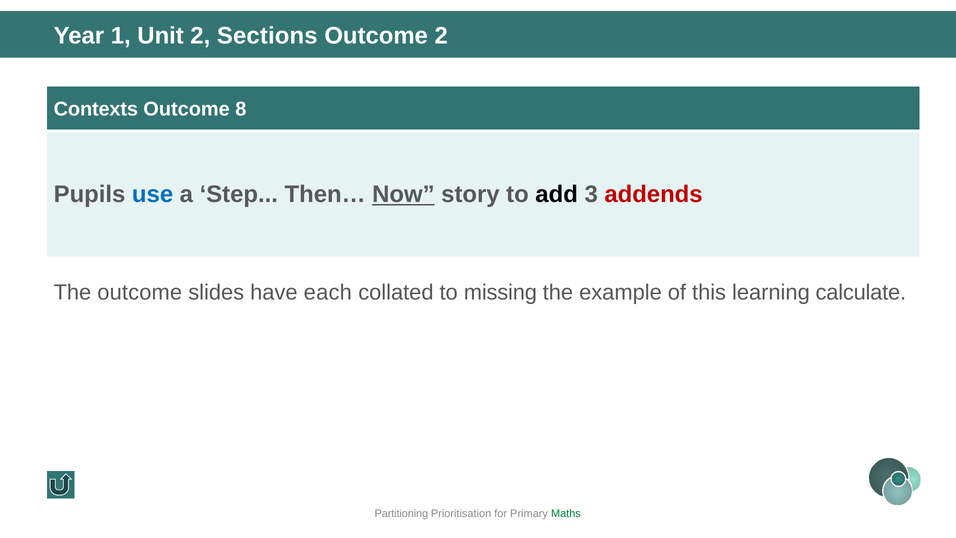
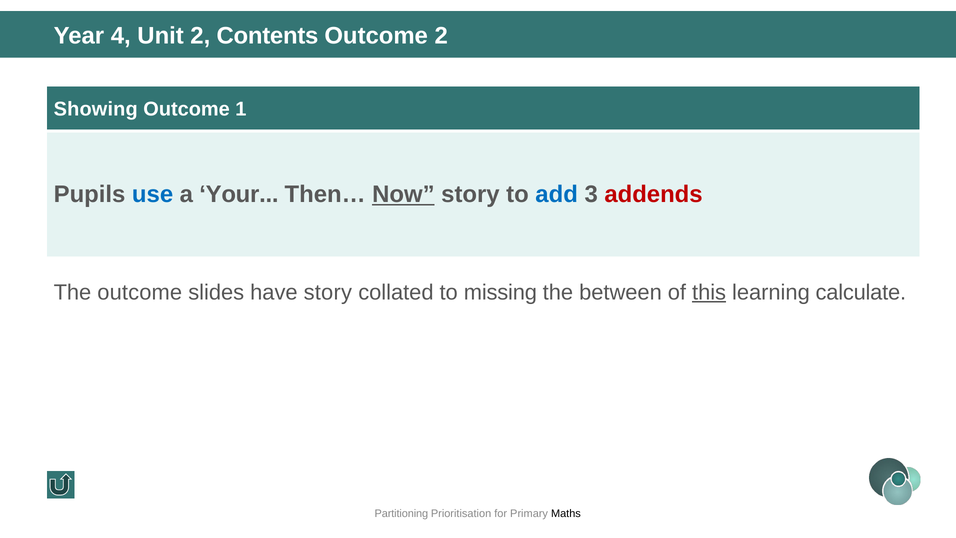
1: 1 -> 4
Sections: Sections -> Contents
Contexts: Contexts -> Showing
8: 8 -> 1
Step: Step -> Your
add colour: black -> blue
have each: each -> story
example: example -> between
this underline: none -> present
Maths colour: green -> black
